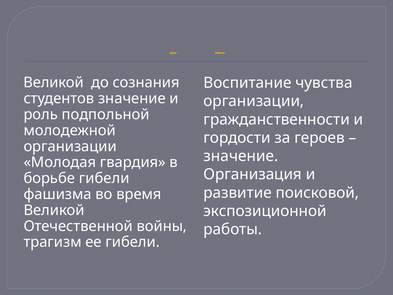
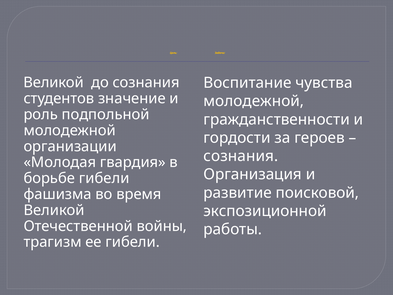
организации at (254, 101): организации -> молодежной
значение at (241, 156): значение -> сознания
